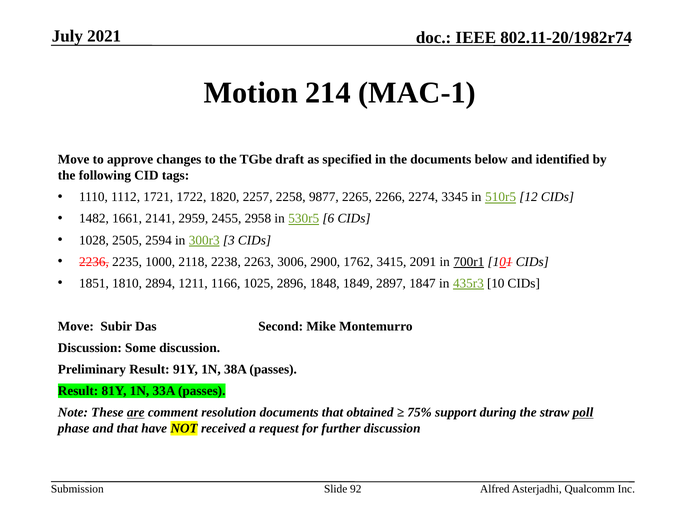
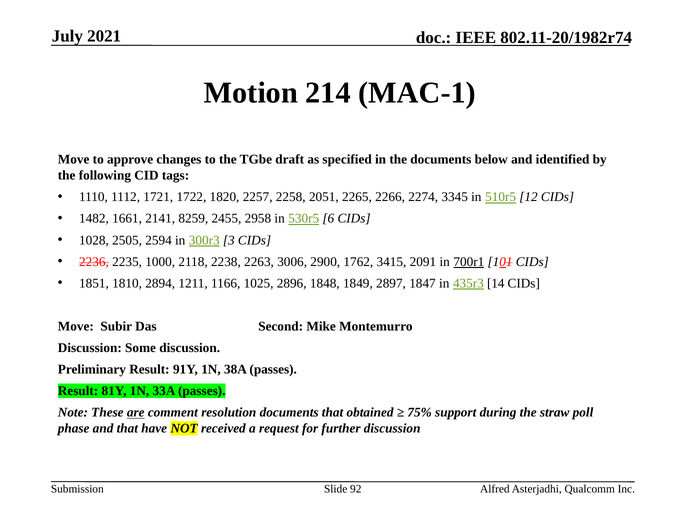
9877: 9877 -> 2051
2959: 2959 -> 8259
10: 10 -> 14
poll underline: present -> none
